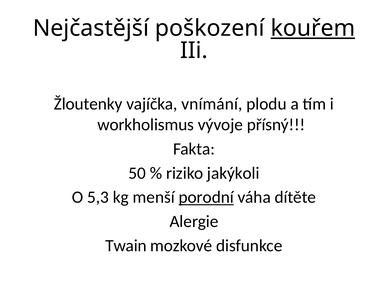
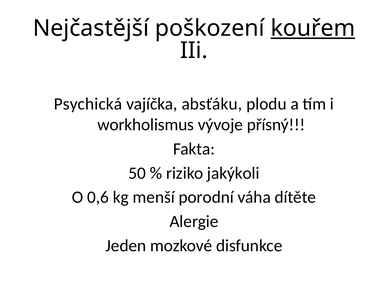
Žloutenky: Žloutenky -> Psychická
vnímání: vnímání -> absťáku
5,3: 5,3 -> 0,6
porodní underline: present -> none
Twain: Twain -> Jeden
